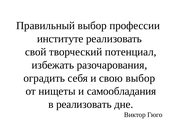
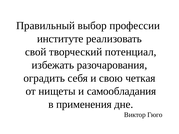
свою выбор: выбор -> четкая
в реализовать: реализовать -> применения
